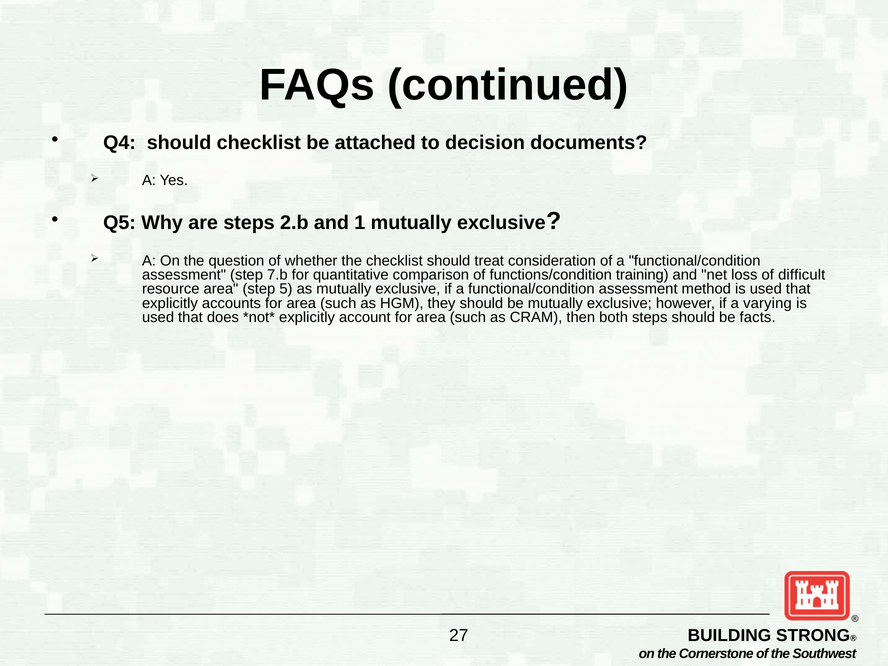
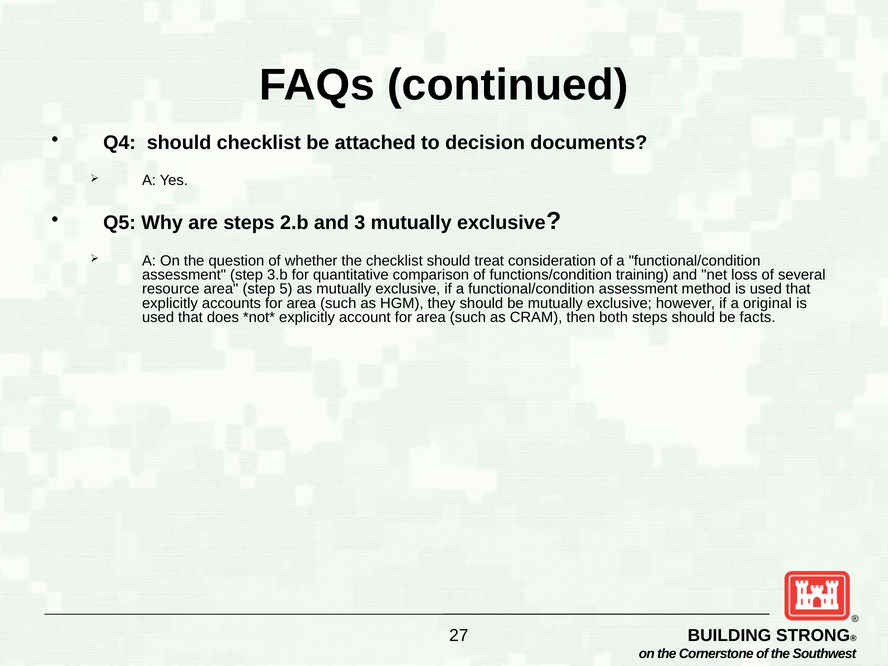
1: 1 -> 3
7.b: 7.b -> 3.b
difficult: difficult -> several
varying: varying -> original
